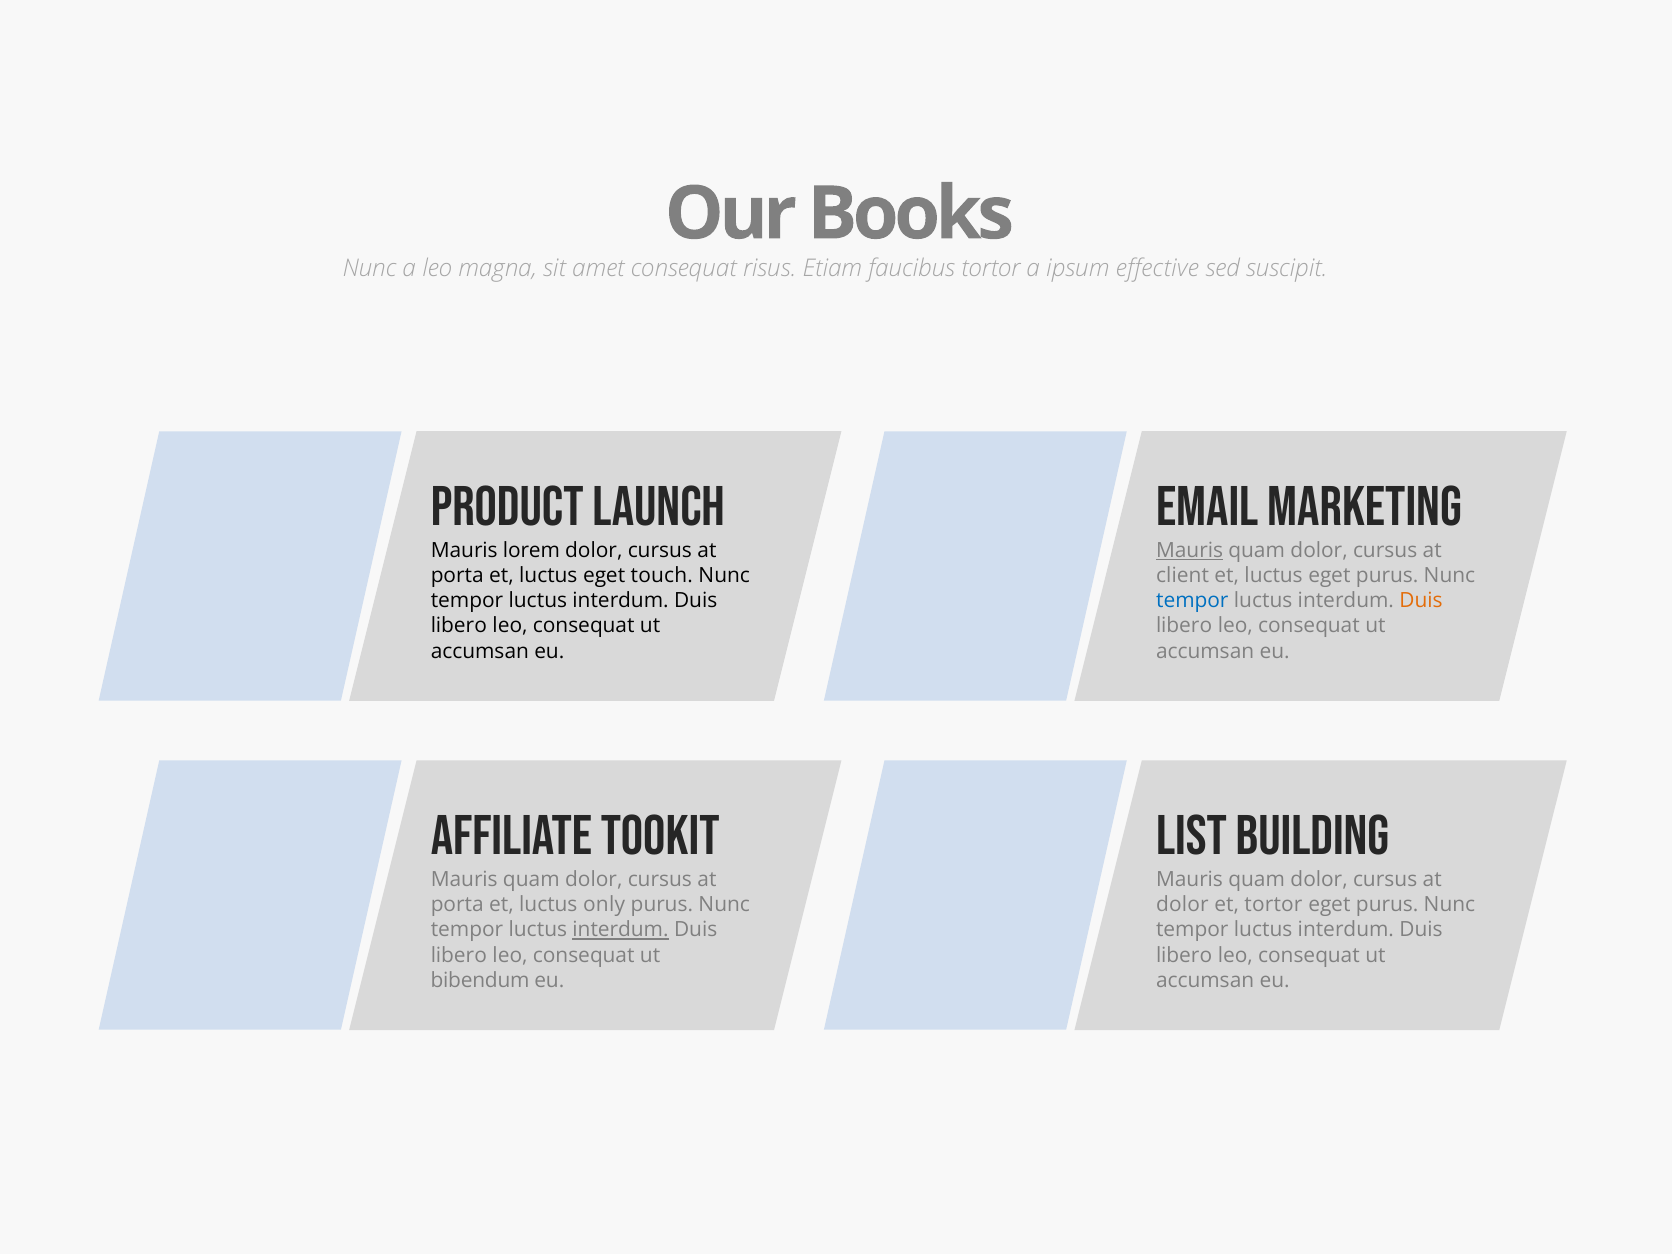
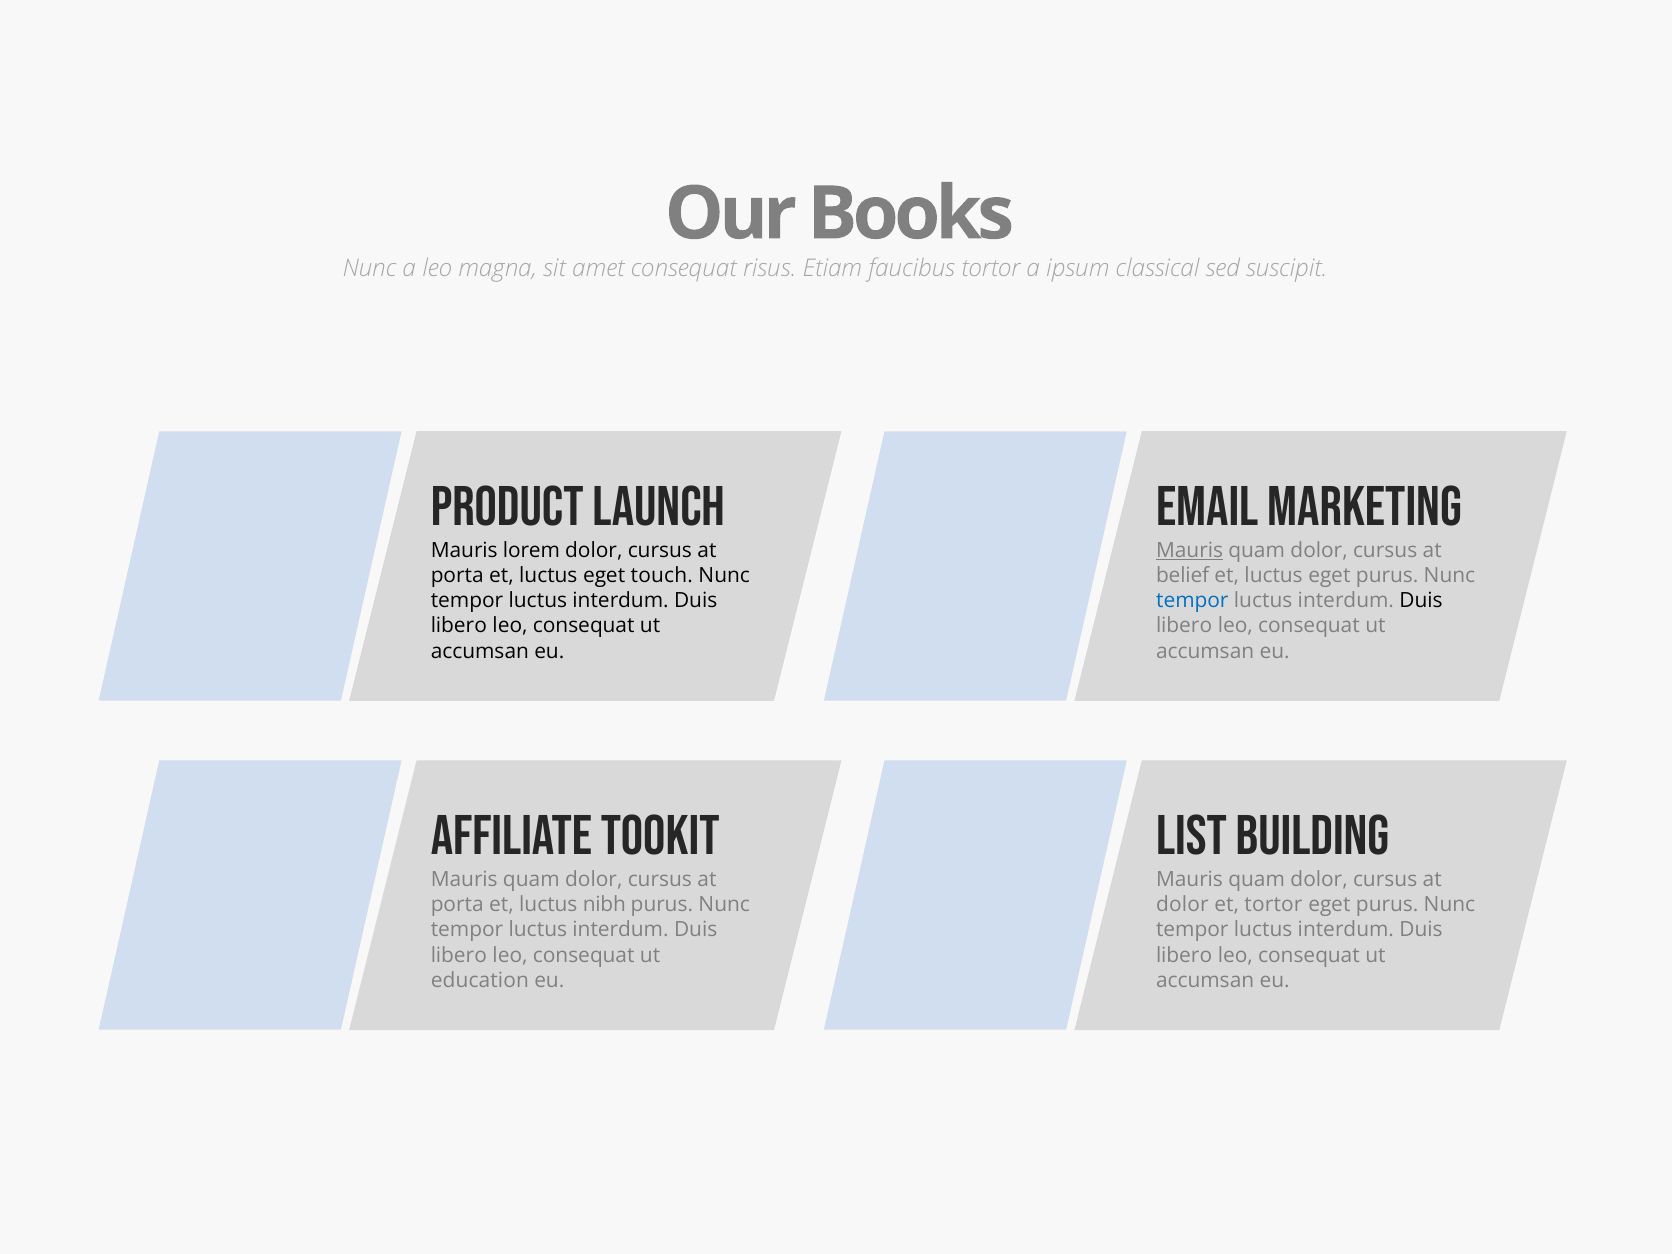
effective: effective -> classical
client: client -> belief
Duis at (1421, 601) colour: orange -> black
only: only -> nibh
interdum at (621, 930) underline: present -> none
bibendum: bibendum -> education
